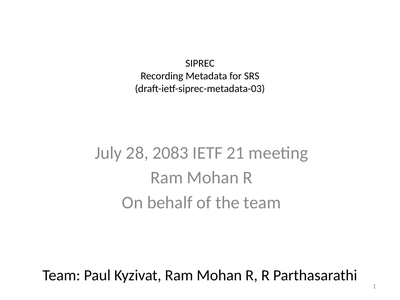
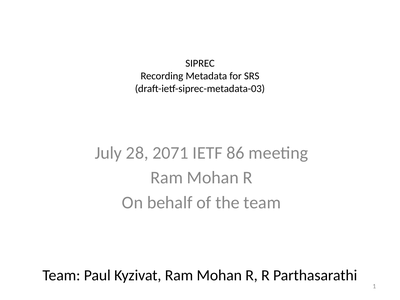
2083: 2083 -> 2071
21: 21 -> 86
